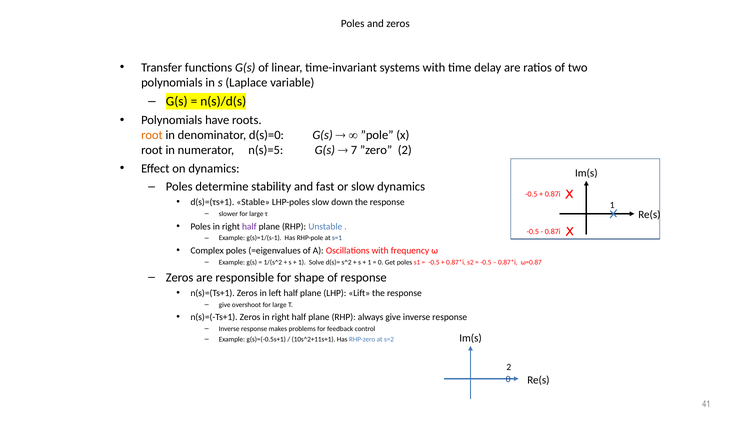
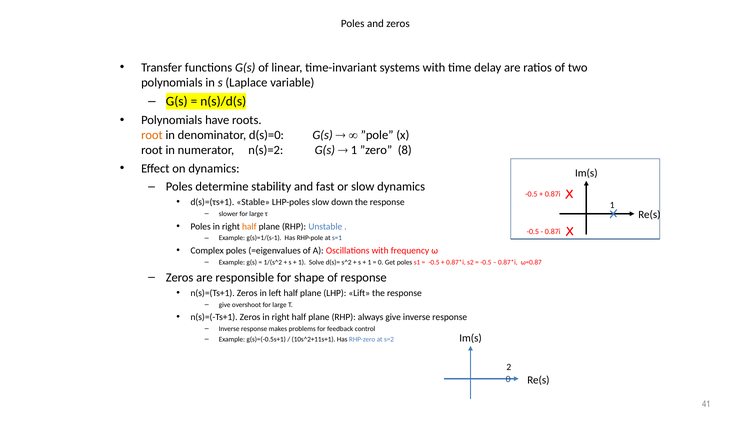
n(s)=5: n(s)=5 -> n(s)=2
7 at (354, 150): 7 -> 1
”zero 2: 2 -> 8
half at (249, 226) colour: purple -> orange
